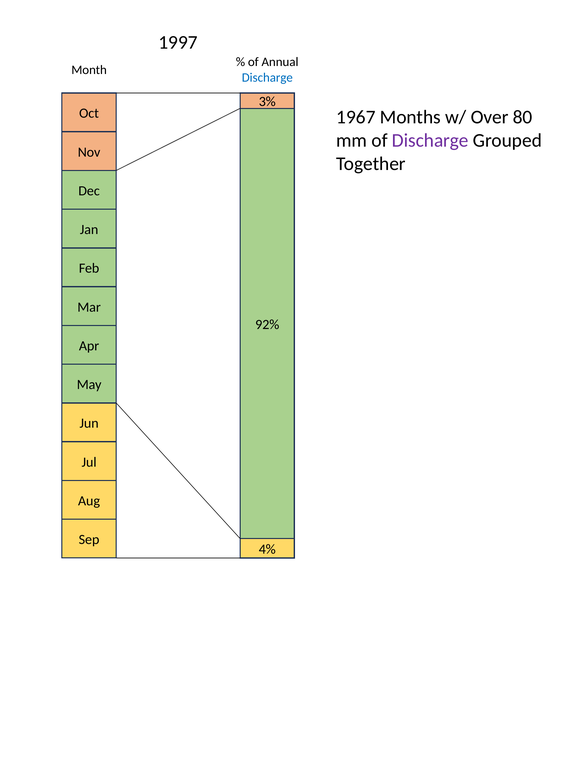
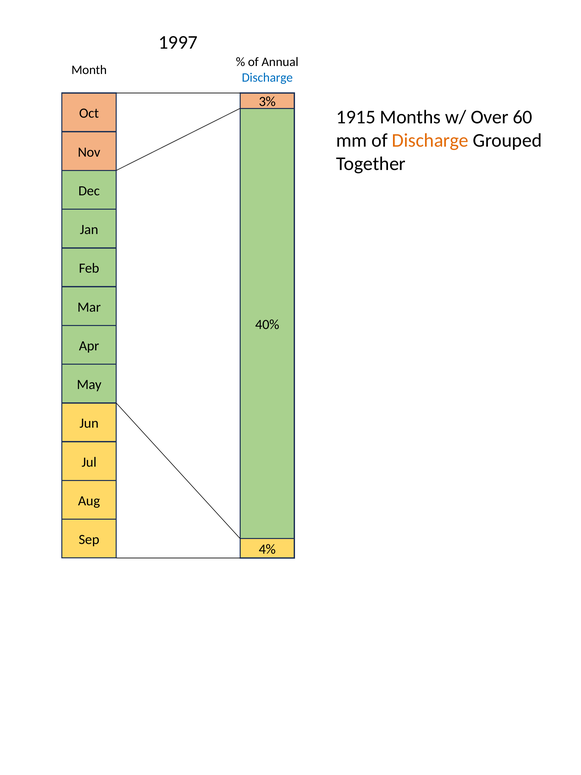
1967: 1967 -> 1915
80: 80 -> 60
Discharge at (430, 140) colour: purple -> orange
92%: 92% -> 40%
